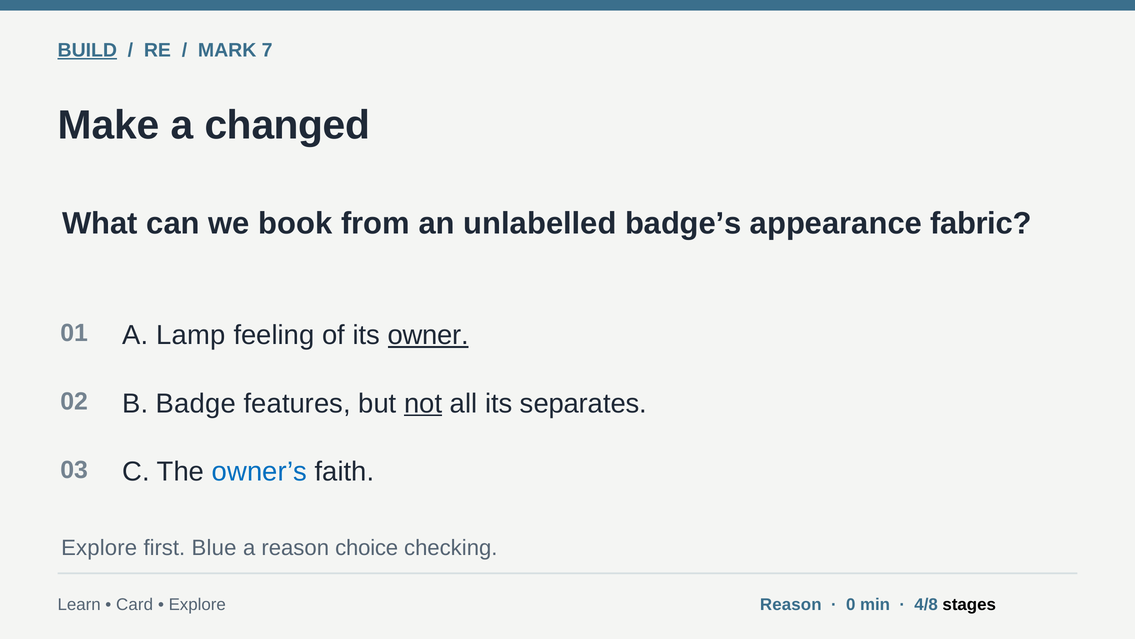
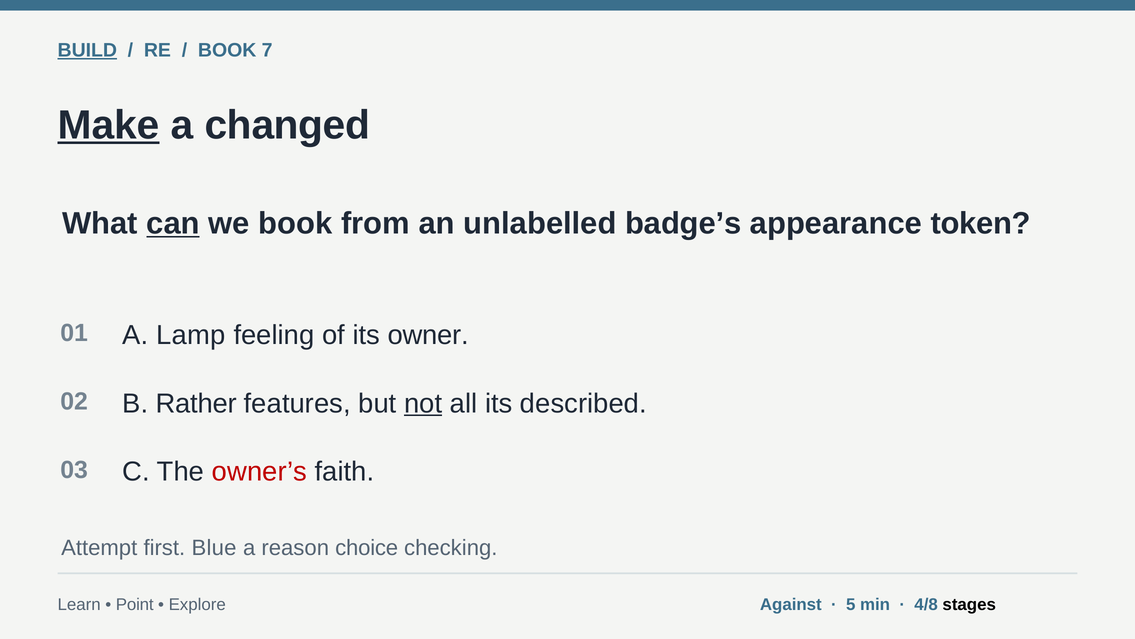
MARK at (227, 50): MARK -> BOOK
Make underline: none -> present
can underline: none -> present
fabric: fabric -> token
owner underline: present -> none
Badge: Badge -> Rather
separates: separates -> described
owner’s colour: blue -> red
Explore at (99, 547): Explore -> Attempt
Card: Card -> Point
Explore Reason: Reason -> Against
0: 0 -> 5
